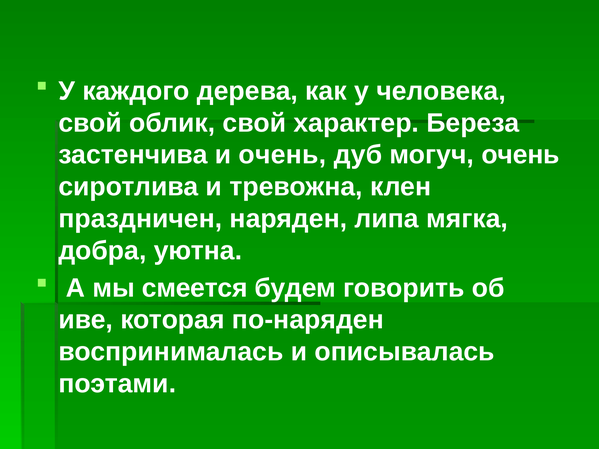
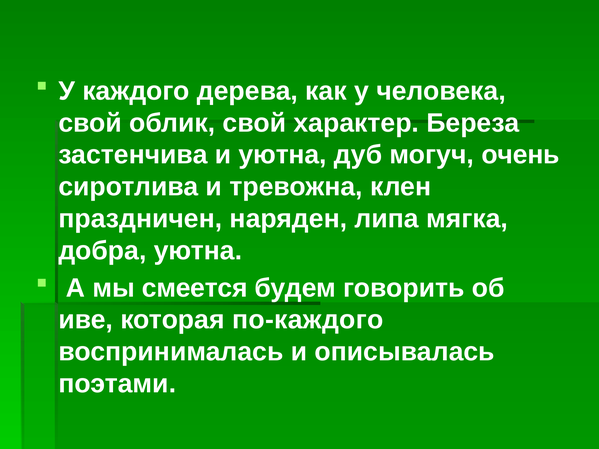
и очень: очень -> уютна
по-наряден: по-наряден -> по-каждого
